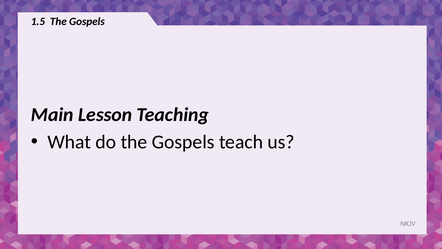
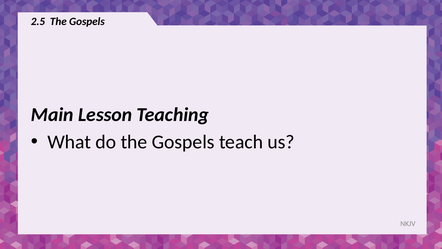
1.5: 1.5 -> 2.5
